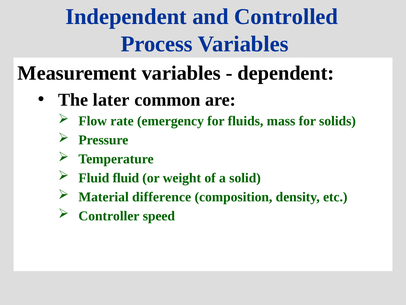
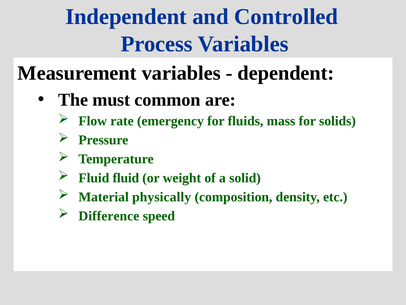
later: later -> must
difference: difference -> physically
Controller: Controller -> Difference
